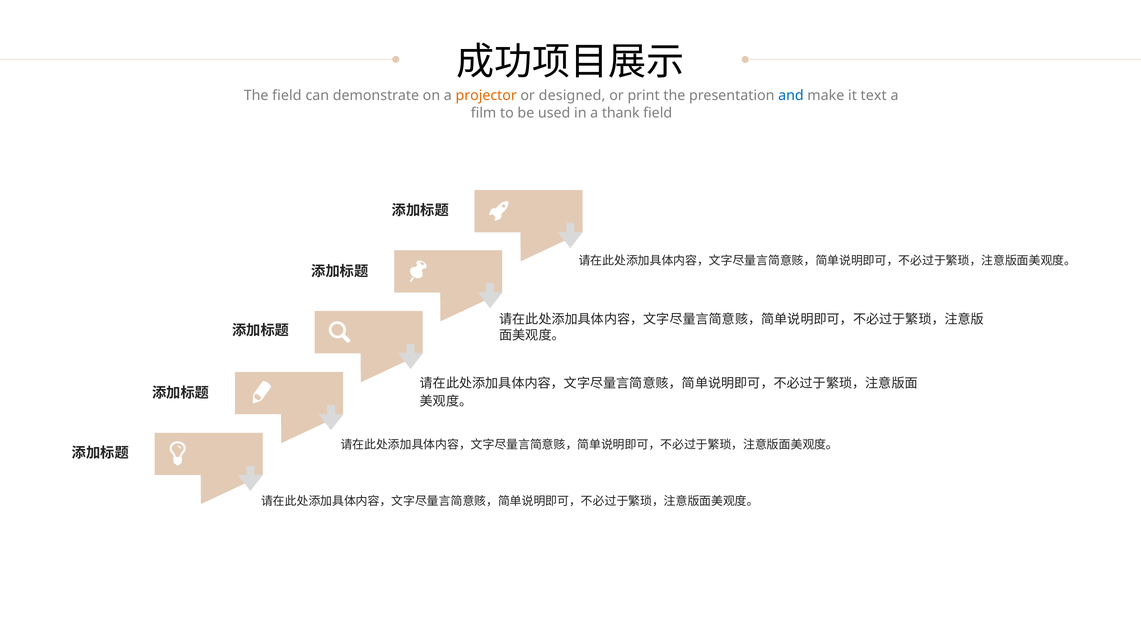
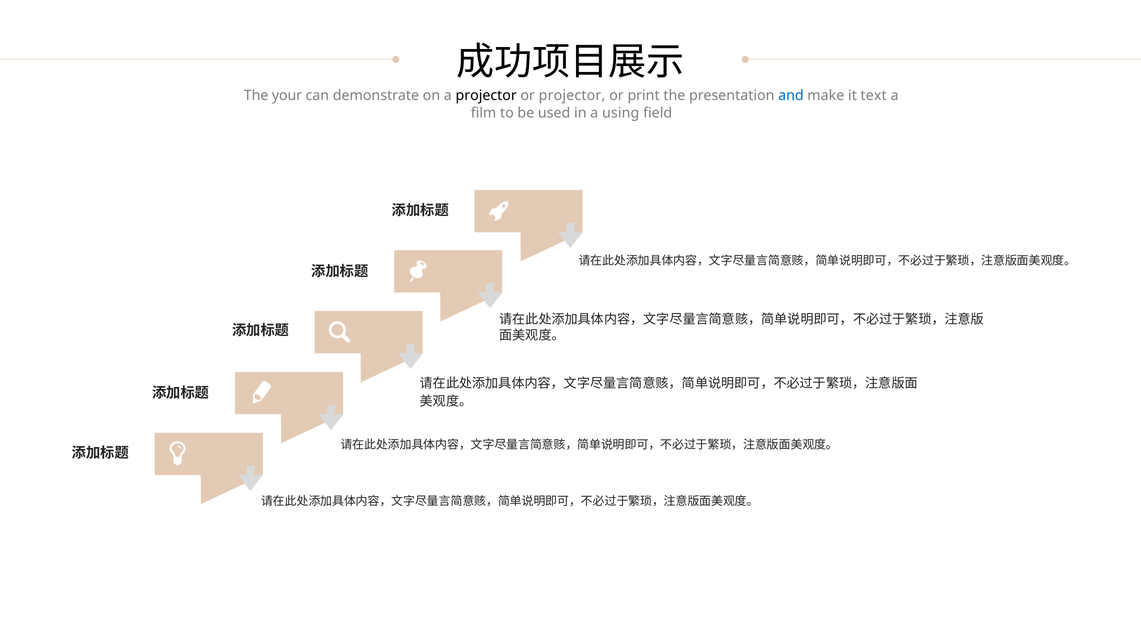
The field: field -> your
projector at (486, 96) colour: orange -> black
or designed: designed -> projector
thank: thank -> using
